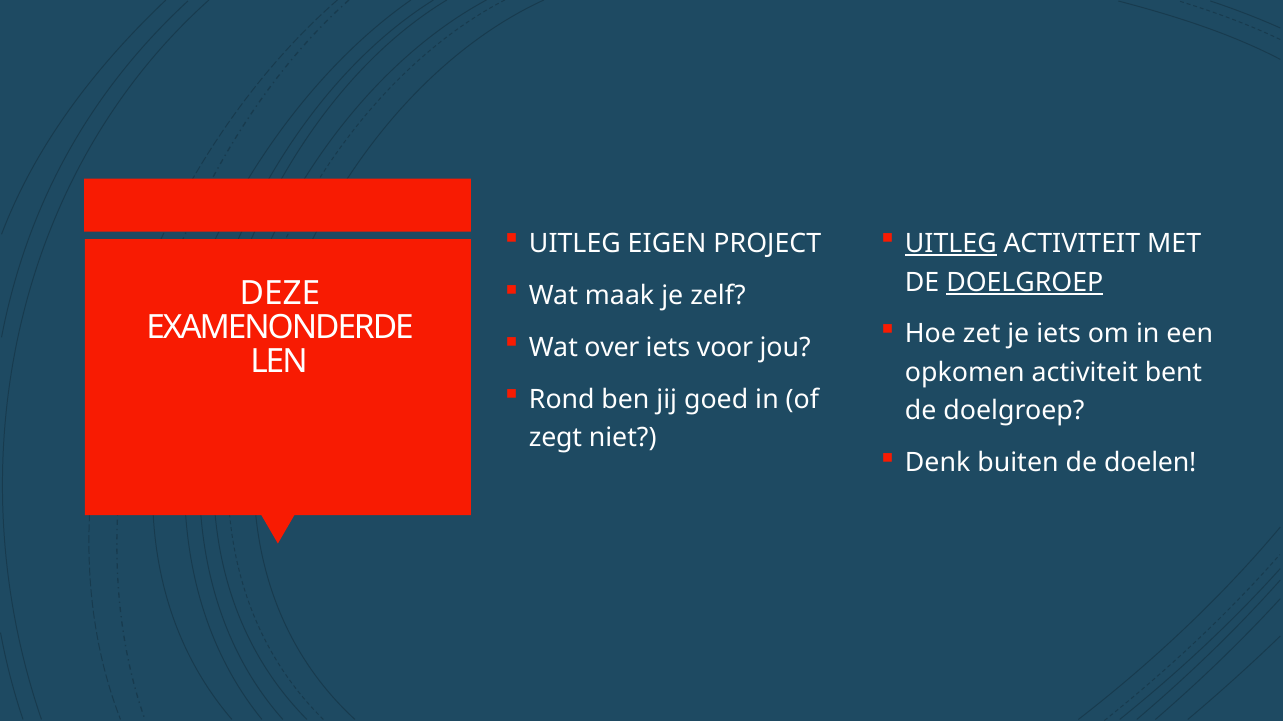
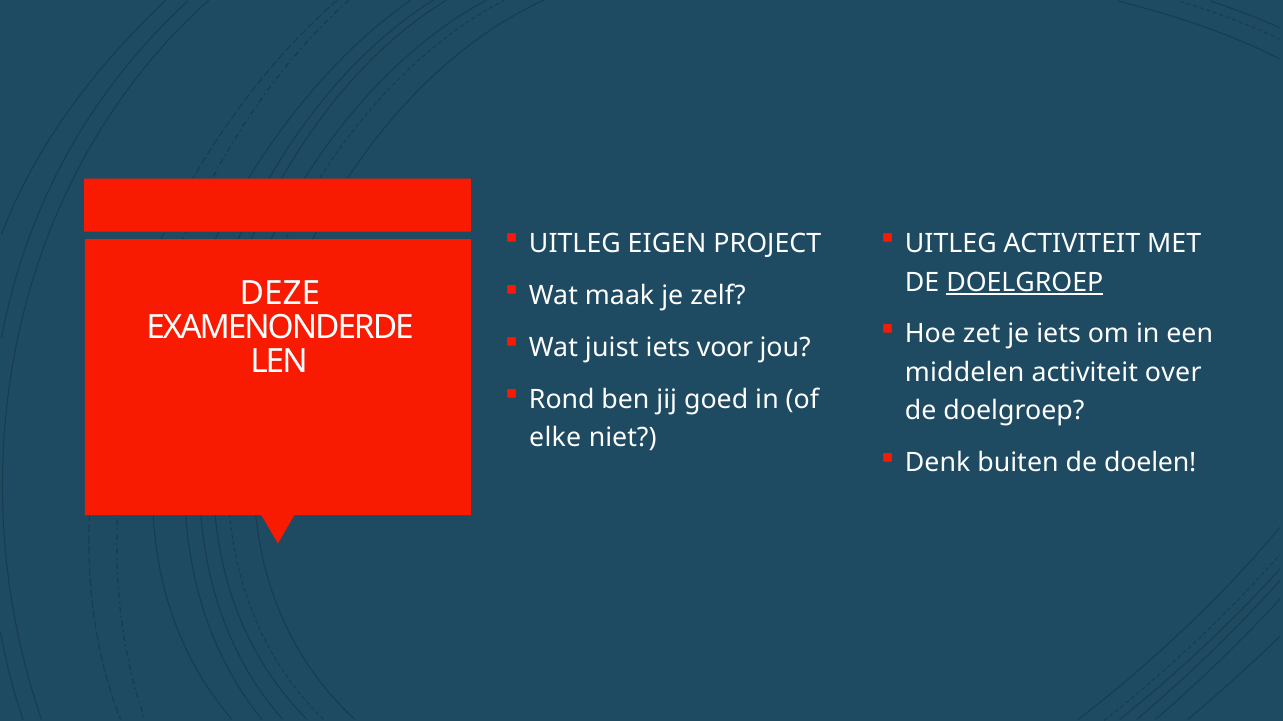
UITLEG at (951, 244) underline: present -> none
over: over -> juist
opkomen: opkomen -> middelen
bent: bent -> over
zegt: zegt -> elke
